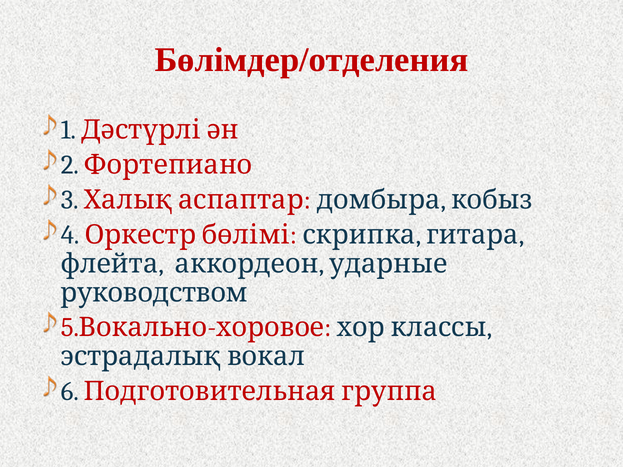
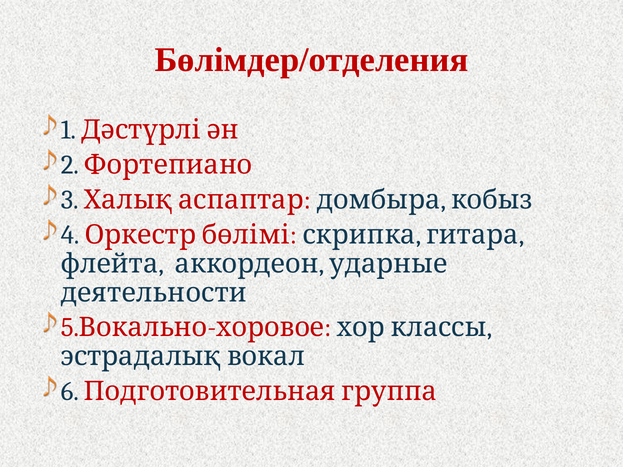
руководством: руководством -> деятельности
